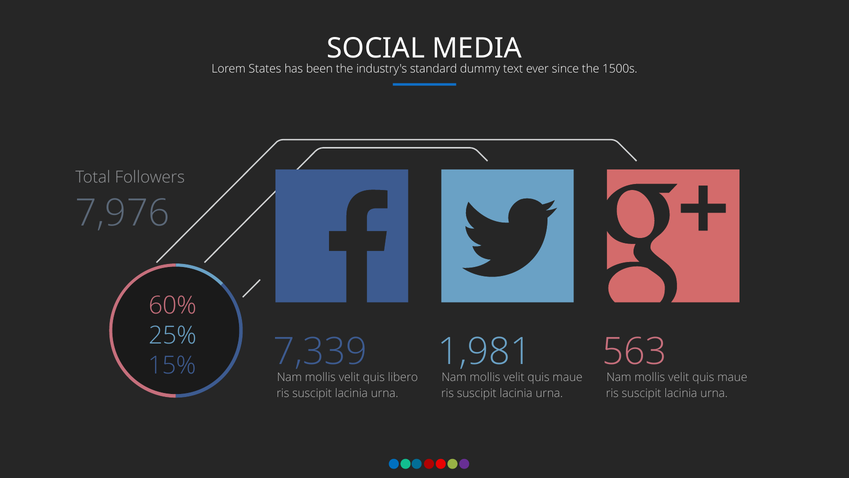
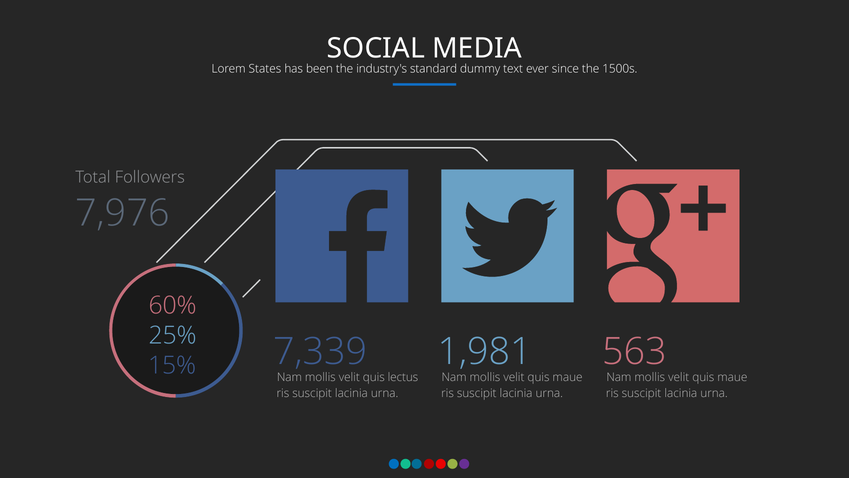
libero: libero -> lectus
